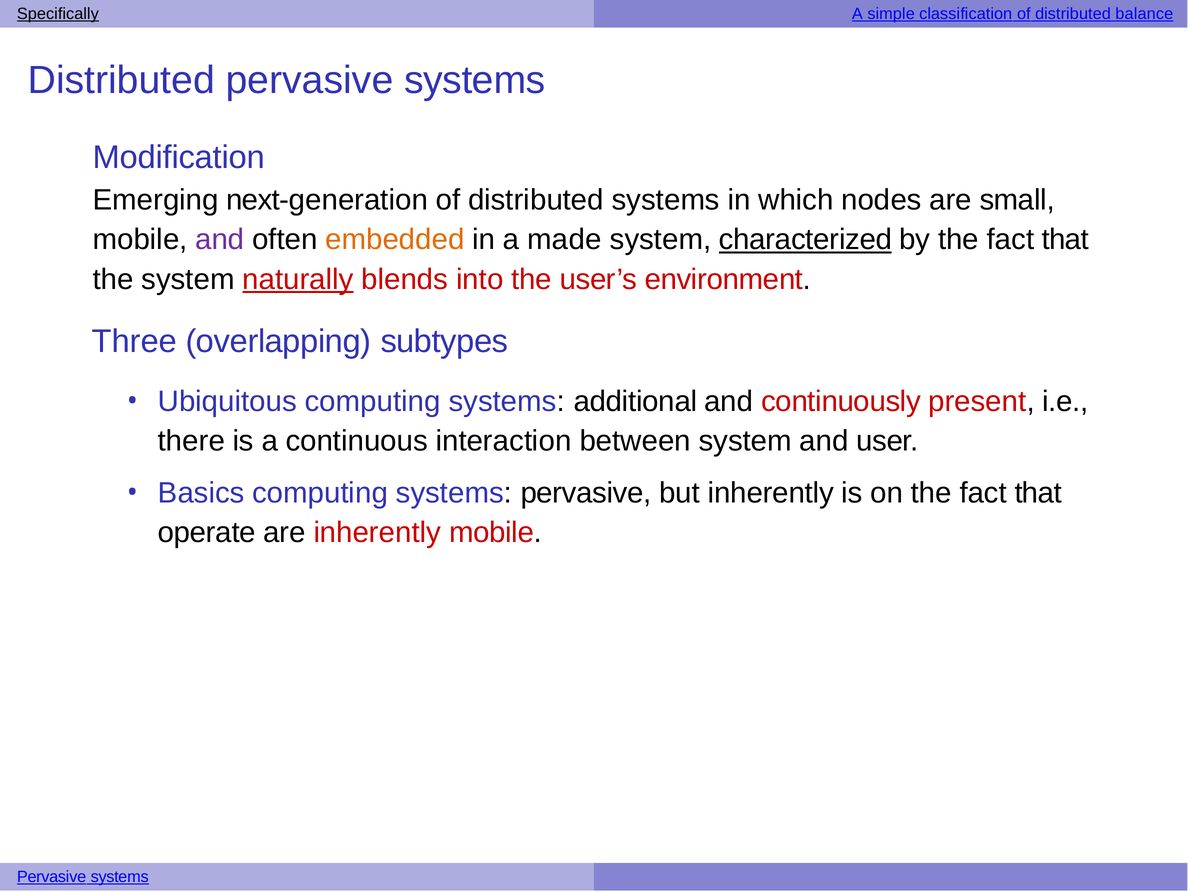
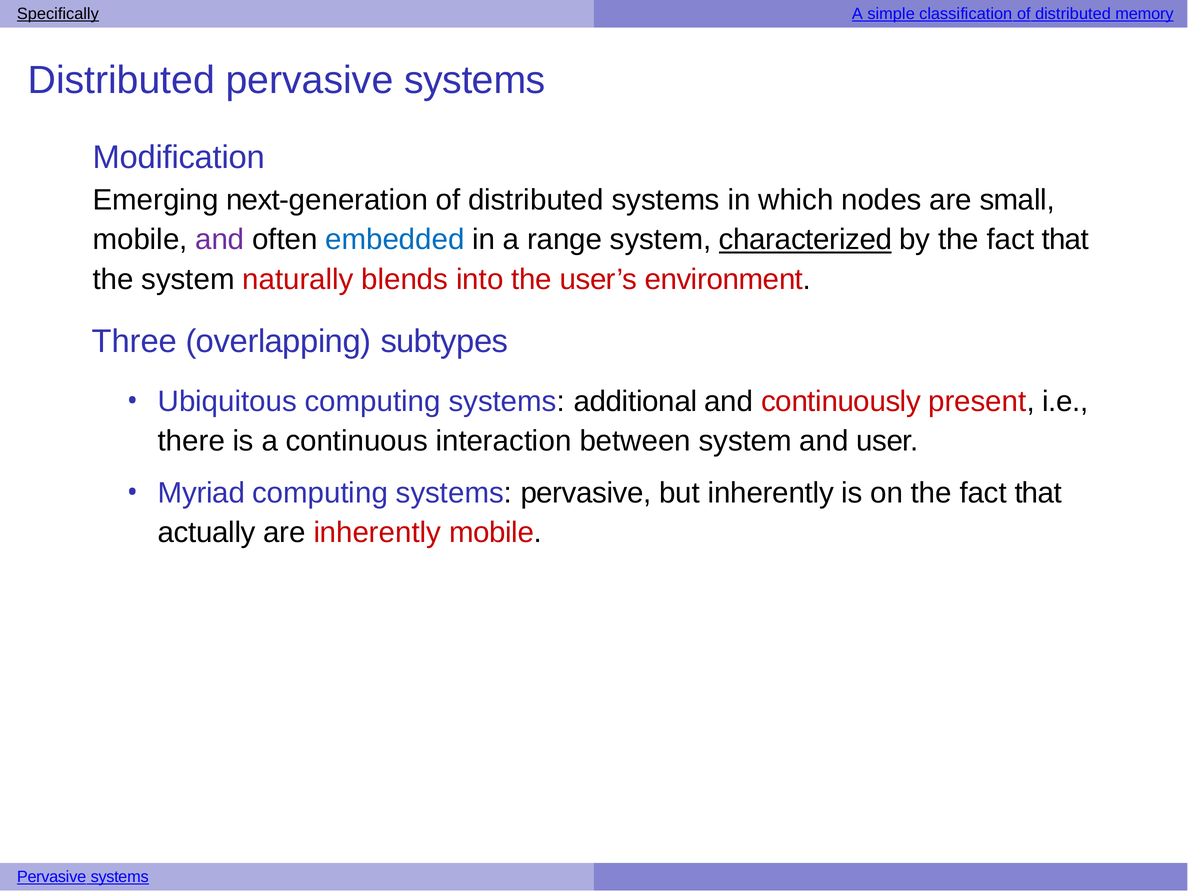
balance: balance -> memory
embedded colour: orange -> blue
made: made -> range
naturally underline: present -> none
Basics: Basics -> Myriad
operate: operate -> actually
